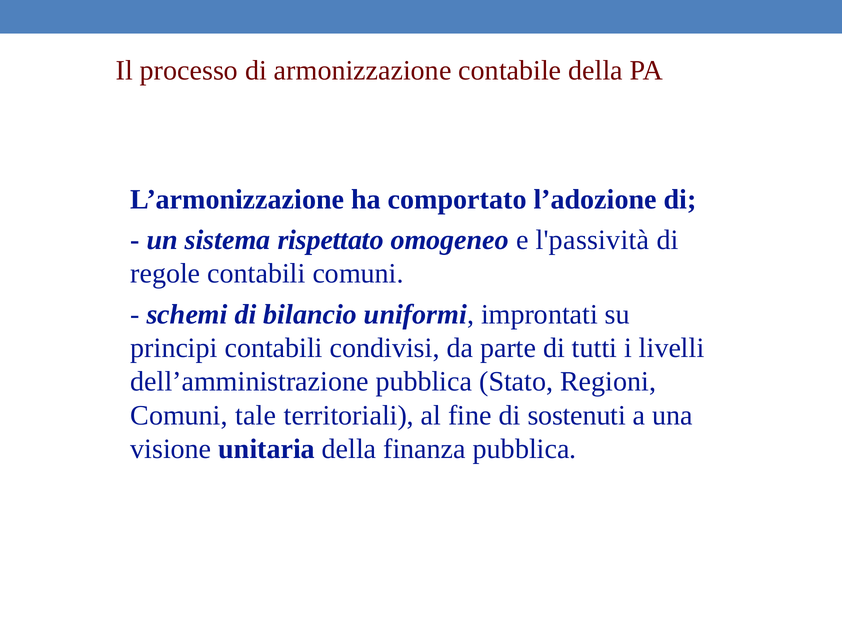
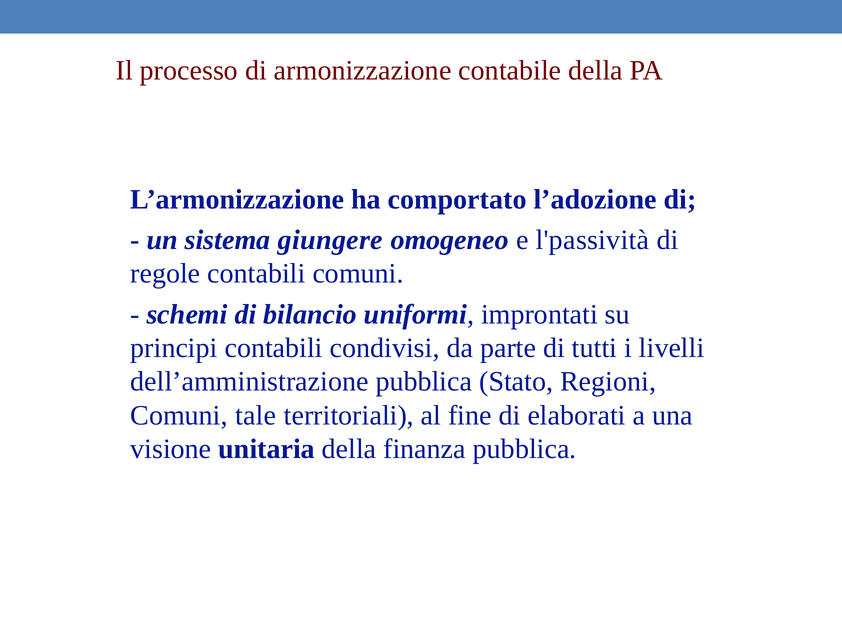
rispettato: rispettato -> giungere
sostenuti: sostenuti -> elaborati
